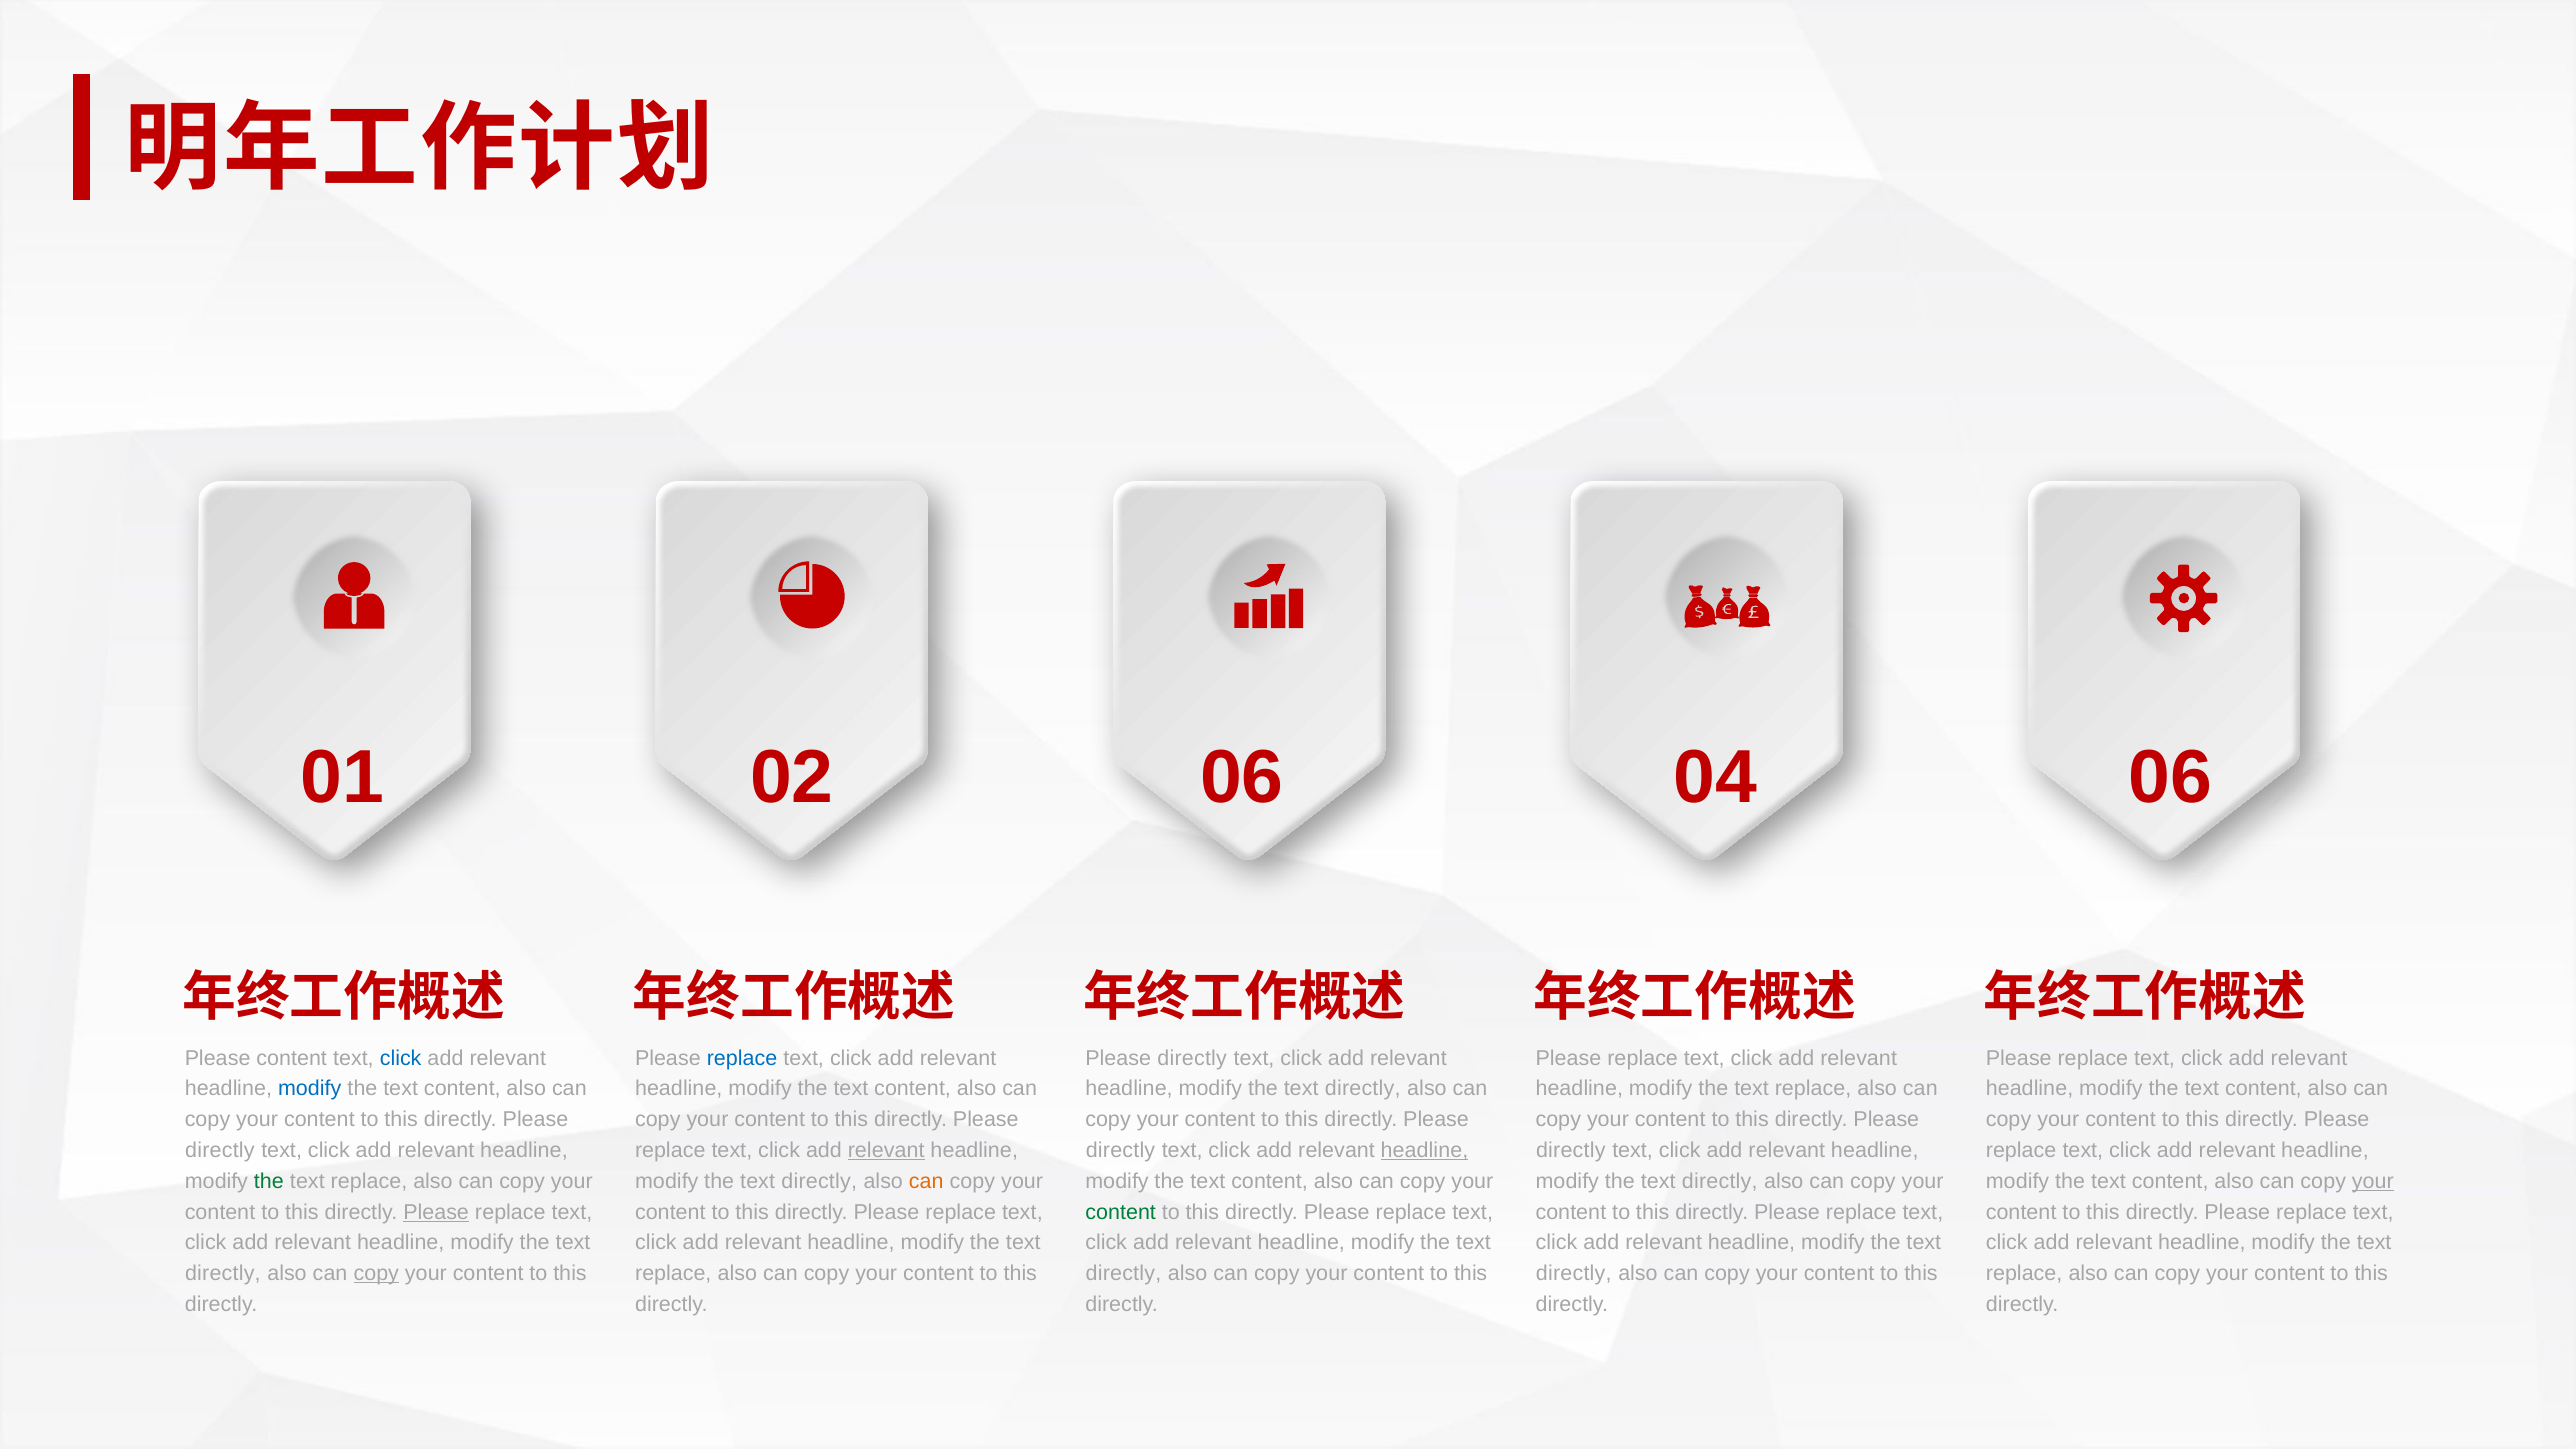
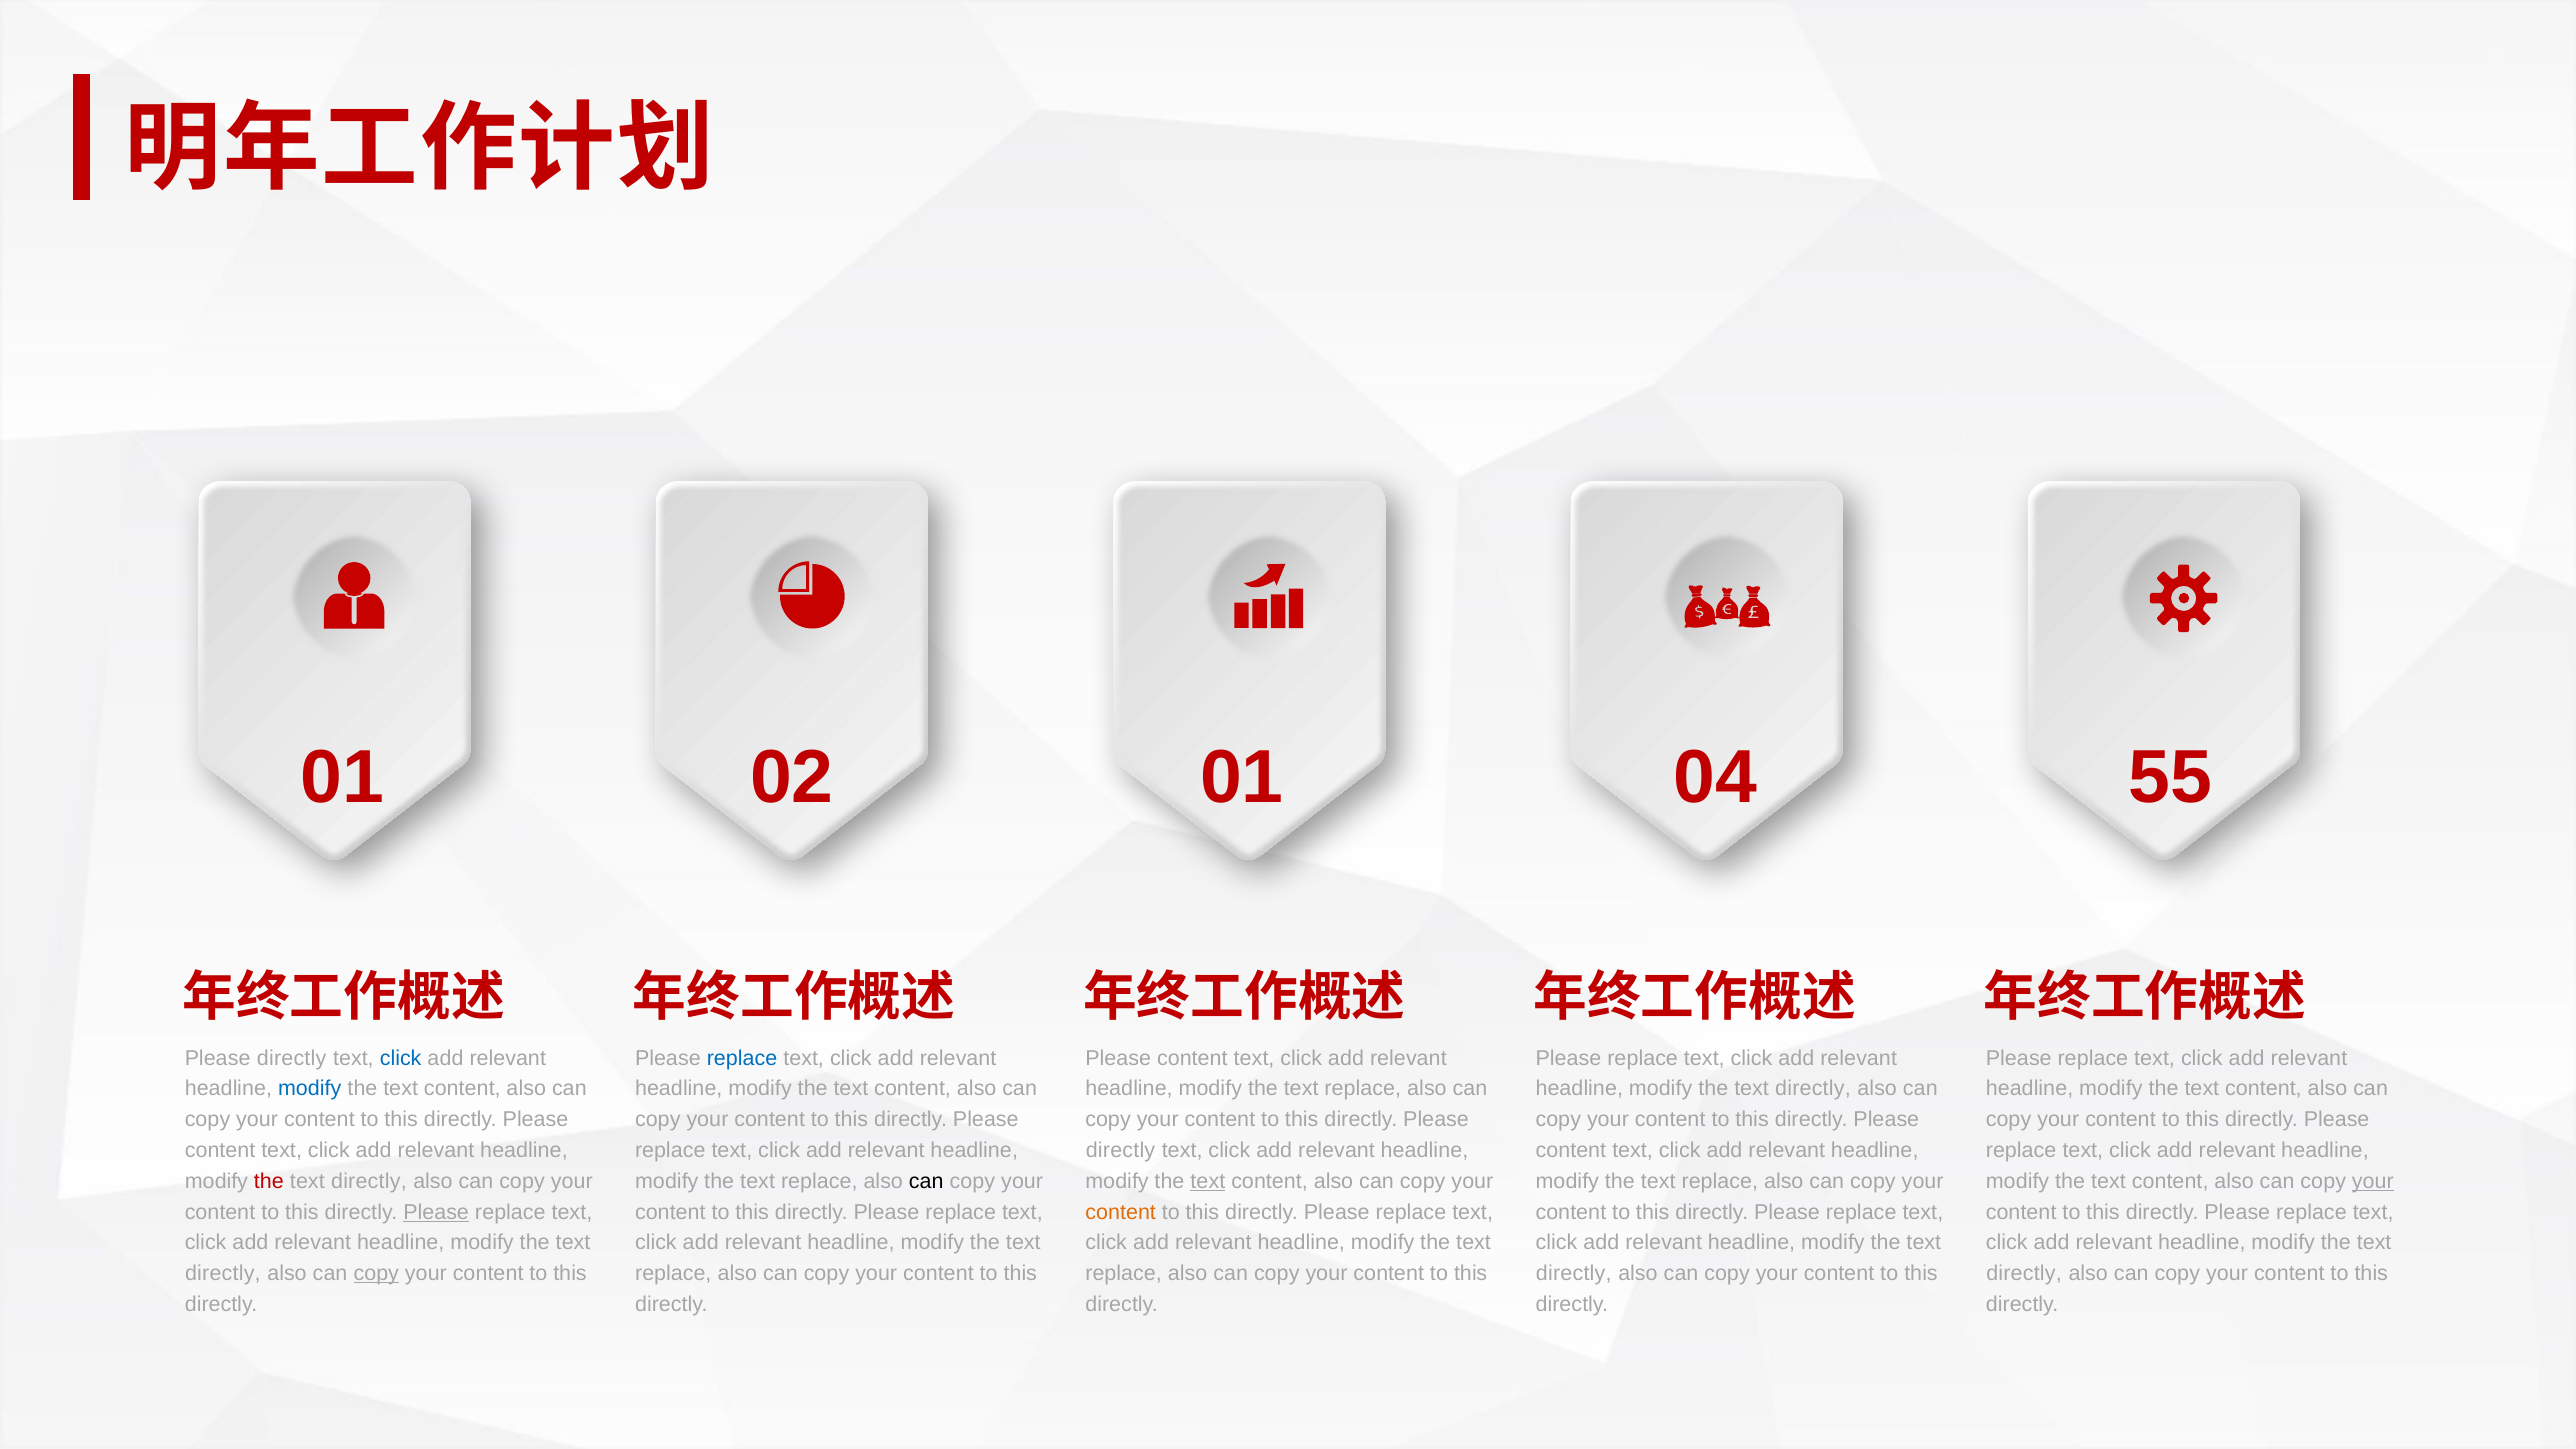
02 06: 06 -> 01
04 06: 06 -> 55
content at (292, 1058): content -> directly
directly at (1192, 1058): directly -> content
directly at (1363, 1089): directly -> replace
replace at (1813, 1089): replace -> directly
directly at (220, 1150): directly -> content
relevant at (886, 1150) underline: present -> none
headline at (1424, 1150) underline: present -> none
directly at (1571, 1150): directly -> content
the at (269, 1181) colour: green -> red
replace at (369, 1181): replace -> directly
directly at (819, 1181): directly -> replace
can at (926, 1181) colour: orange -> black
text at (1208, 1181) underline: none -> present
directly at (1720, 1181): directly -> replace
content at (1121, 1212) colour: green -> orange
directly at (1123, 1274): directly -> replace
replace at (2024, 1274): replace -> directly
